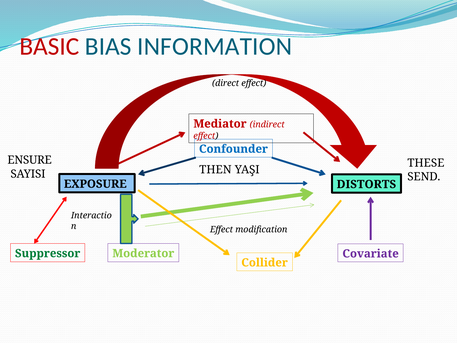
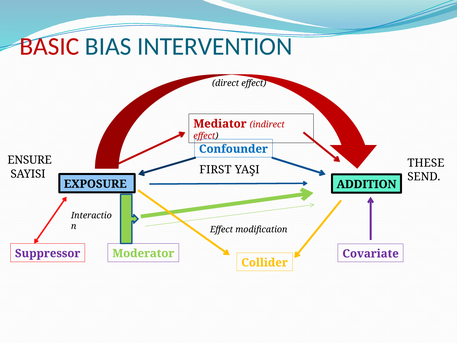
INFORMATION: INFORMATION -> INTERVENTION
THEN: THEN -> FIRST
DISTORTS: DISTORTS -> ADDITION
Suppressor colour: green -> purple
